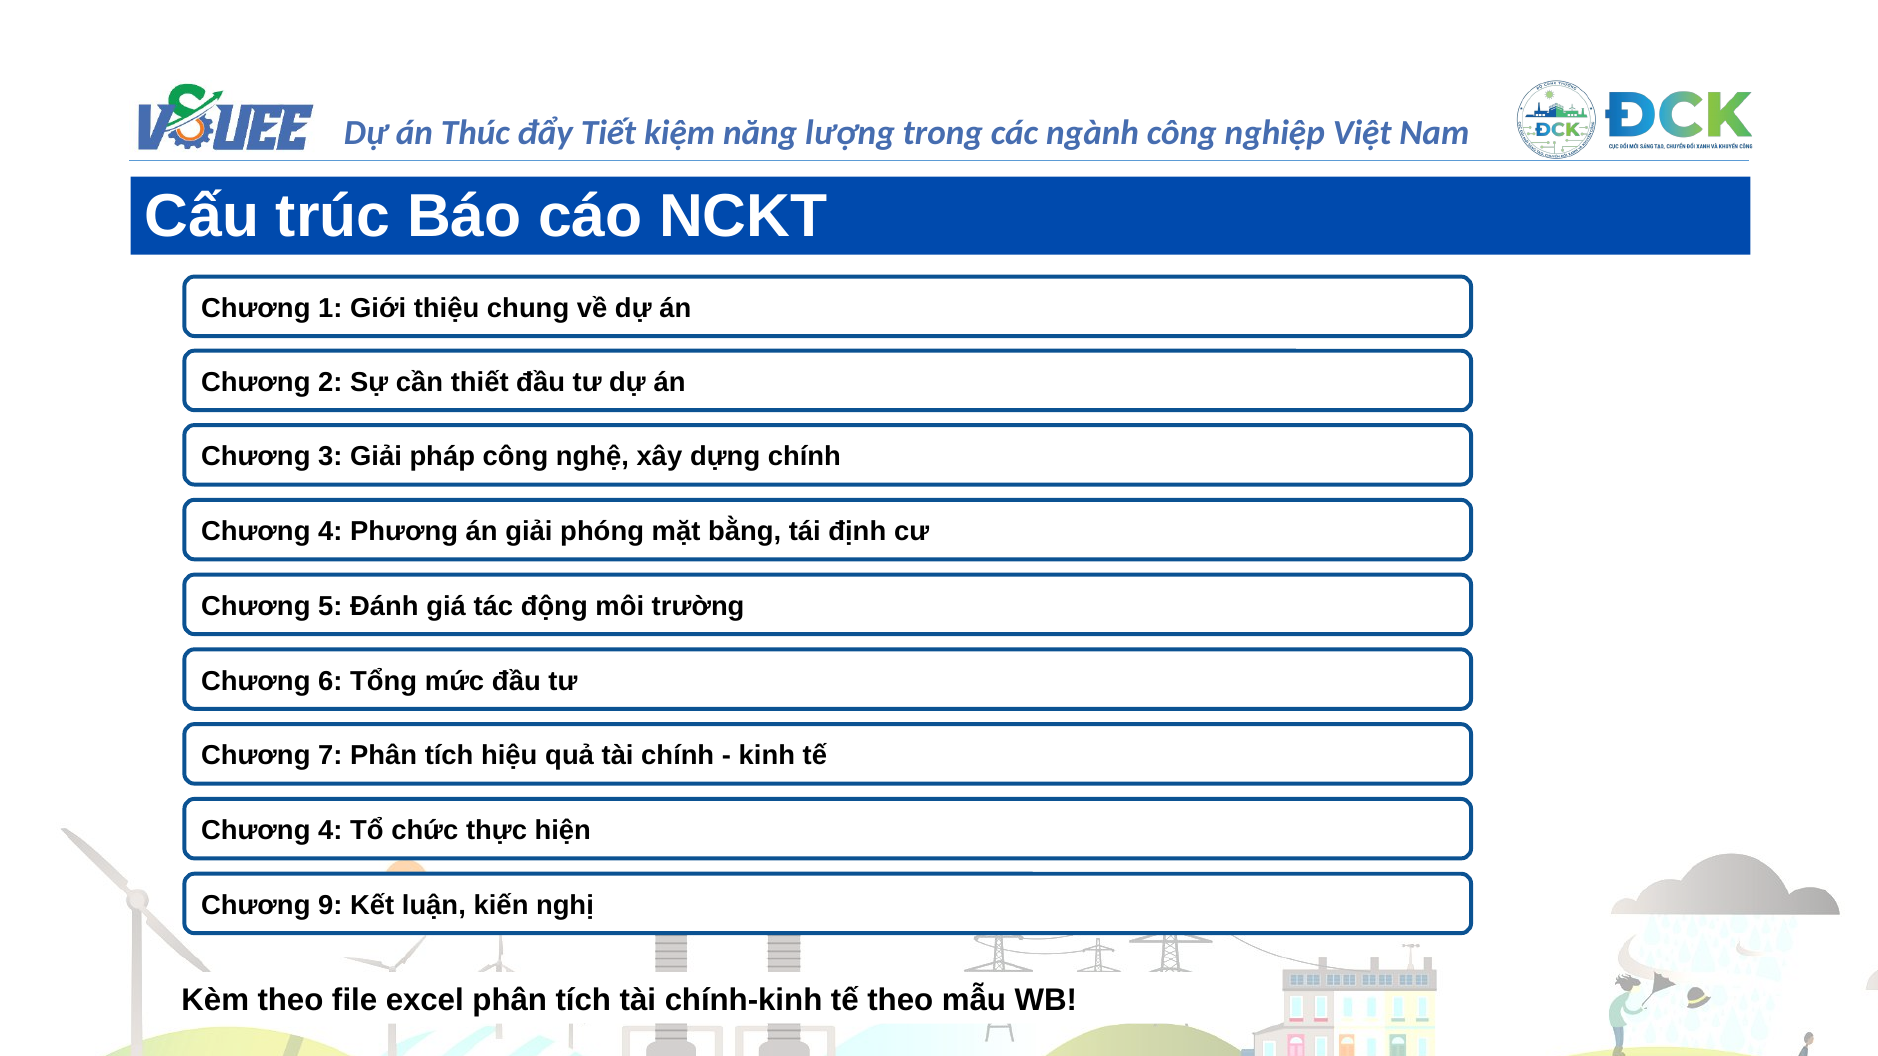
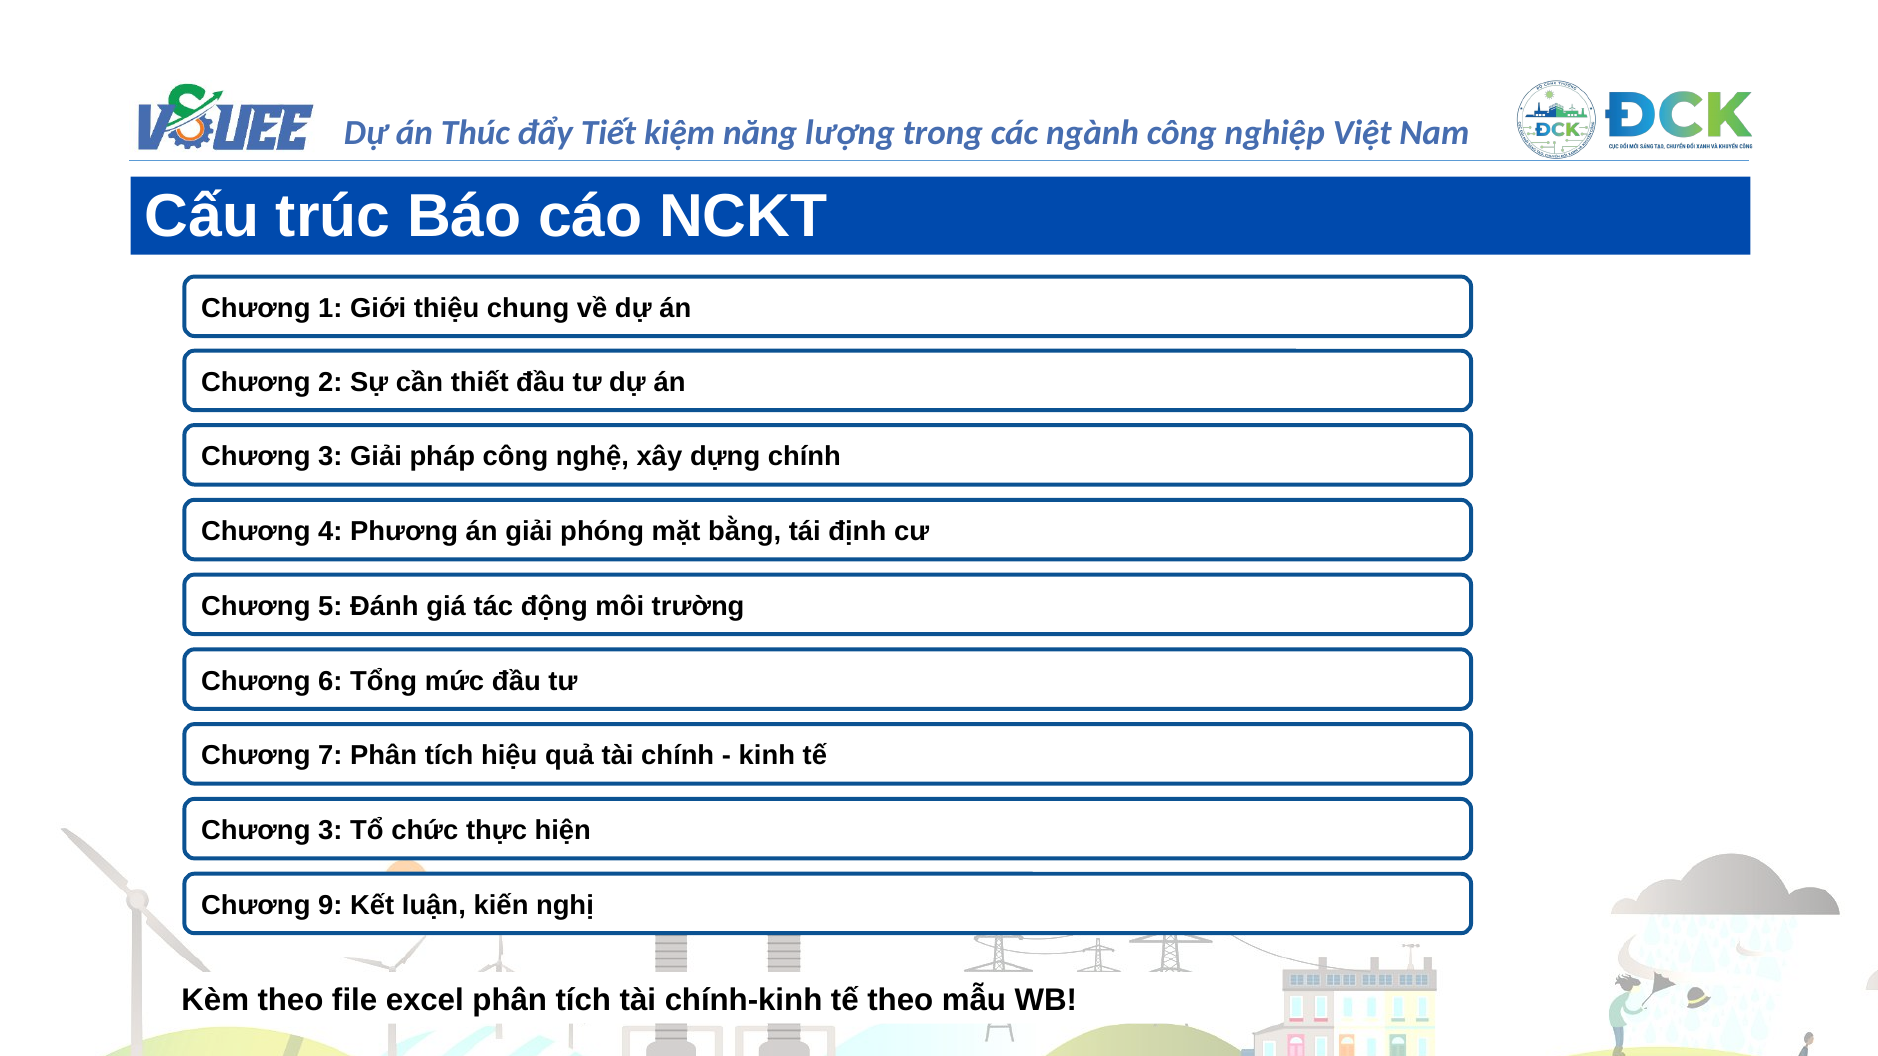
4 at (330, 831): 4 -> 3
